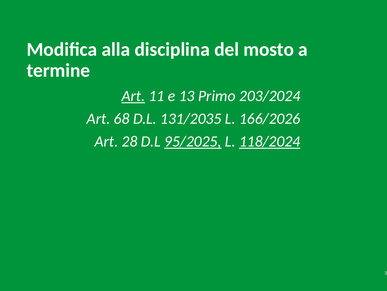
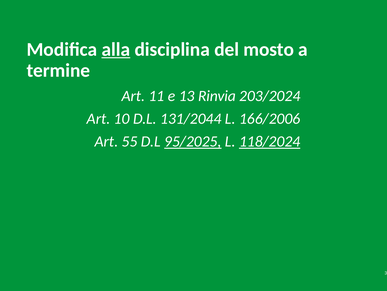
alla underline: none -> present
Art at (133, 96) underline: present -> none
Primo: Primo -> Rinvia
68: 68 -> 10
131/2035: 131/2035 -> 131/2044
166/2026: 166/2026 -> 166/2006
28: 28 -> 55
